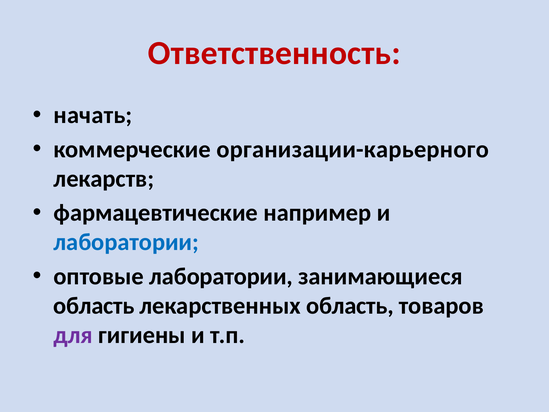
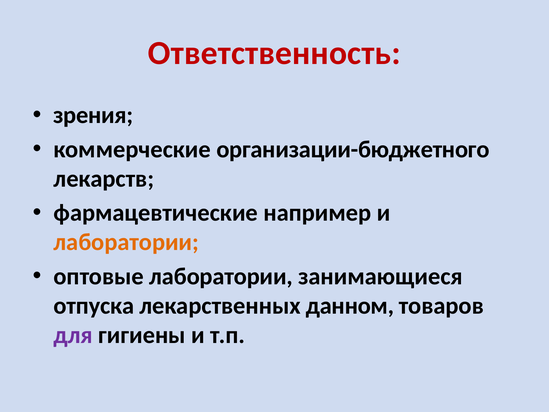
начать: начать -> зрения
организации-карьерного: организации-карьерного -> организации-бюджетного
лаборатории at (126, 242) colour: blue -> orange
область at (94, 306): область -> отпуска
лекарственных область: область -> данном
